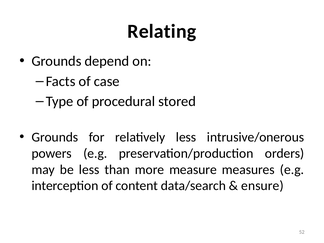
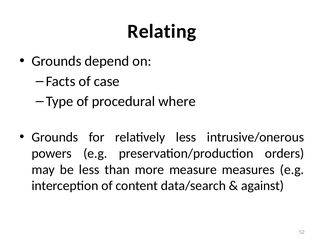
stored: stored -> where
ensure: ensure -> against
